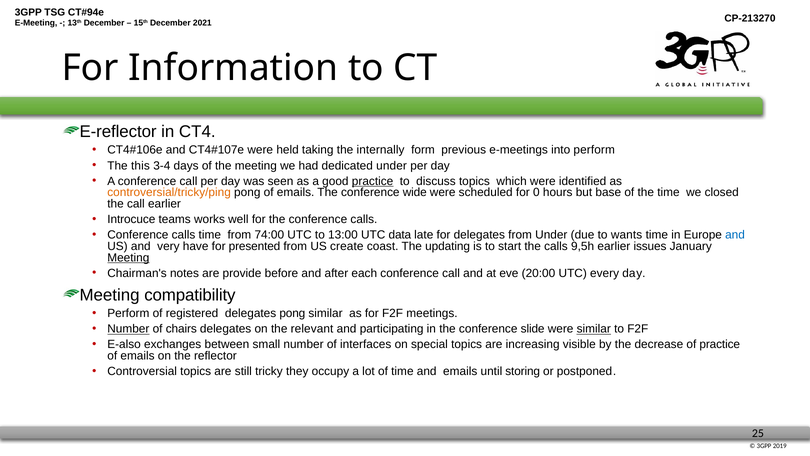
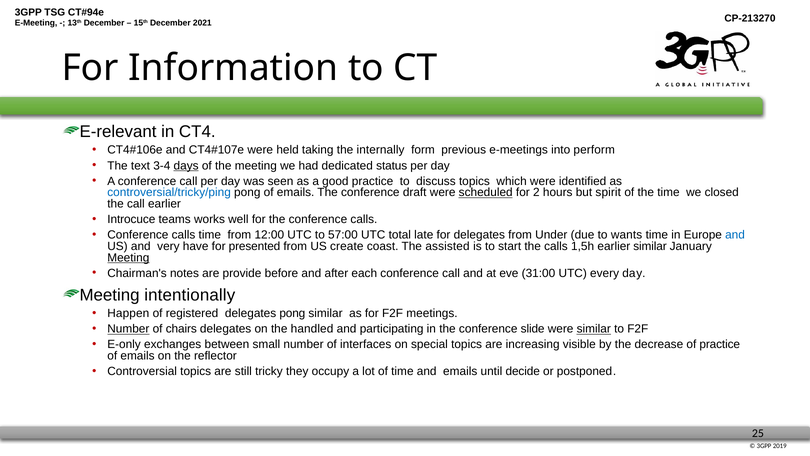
E-reflector: E-reflector -> E-relevant
this: this -> text
days underline: none -> present
dedicated under: under -> status
practice at (373, 181) underline: present -> none
controversial/tricky/ping colour: orange -> blue
wide: wide -> draft
scheduled underline: none -> present
0: 0 -> 2
base: base -> spirit
74:00: 74:00 -> 12:00
13:00: 13:00 -> 57:00
data: data -> total
updating: updating -> assisted
9,5h: 9,5h -> 1,5h
earlier issues: issues -> similar
20:00: 20:00 -> 31:00
compatibility: compatibility -> intentionally
Perform at (128, 313): Perform -> Happen
relevant: relevant -> handled
E-also: E-also -> E-only
storing: storing -> decide
